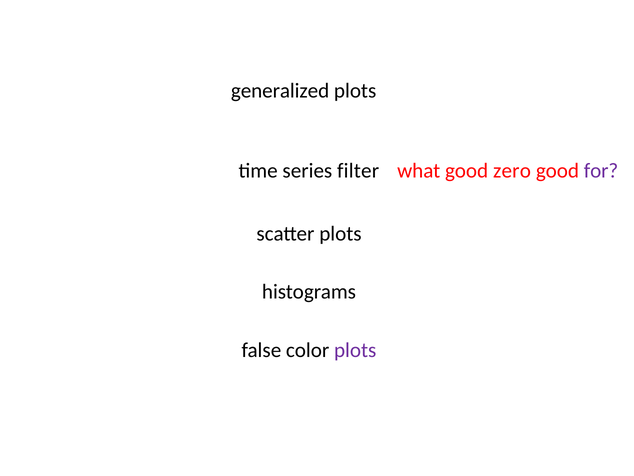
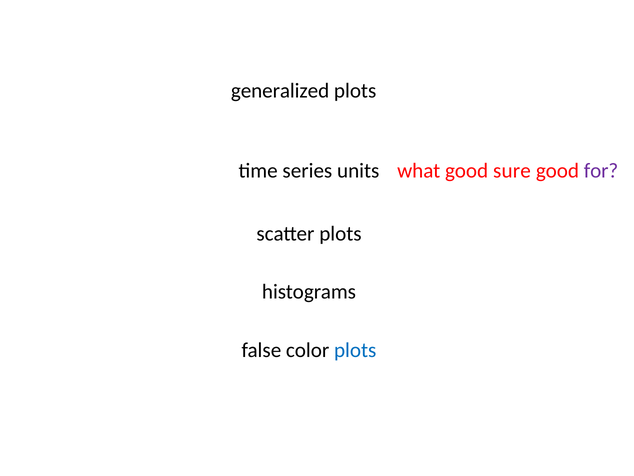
filter: filter -> units
zero: zero -> sure
plots at (355, 350) colour: purple -> blue
